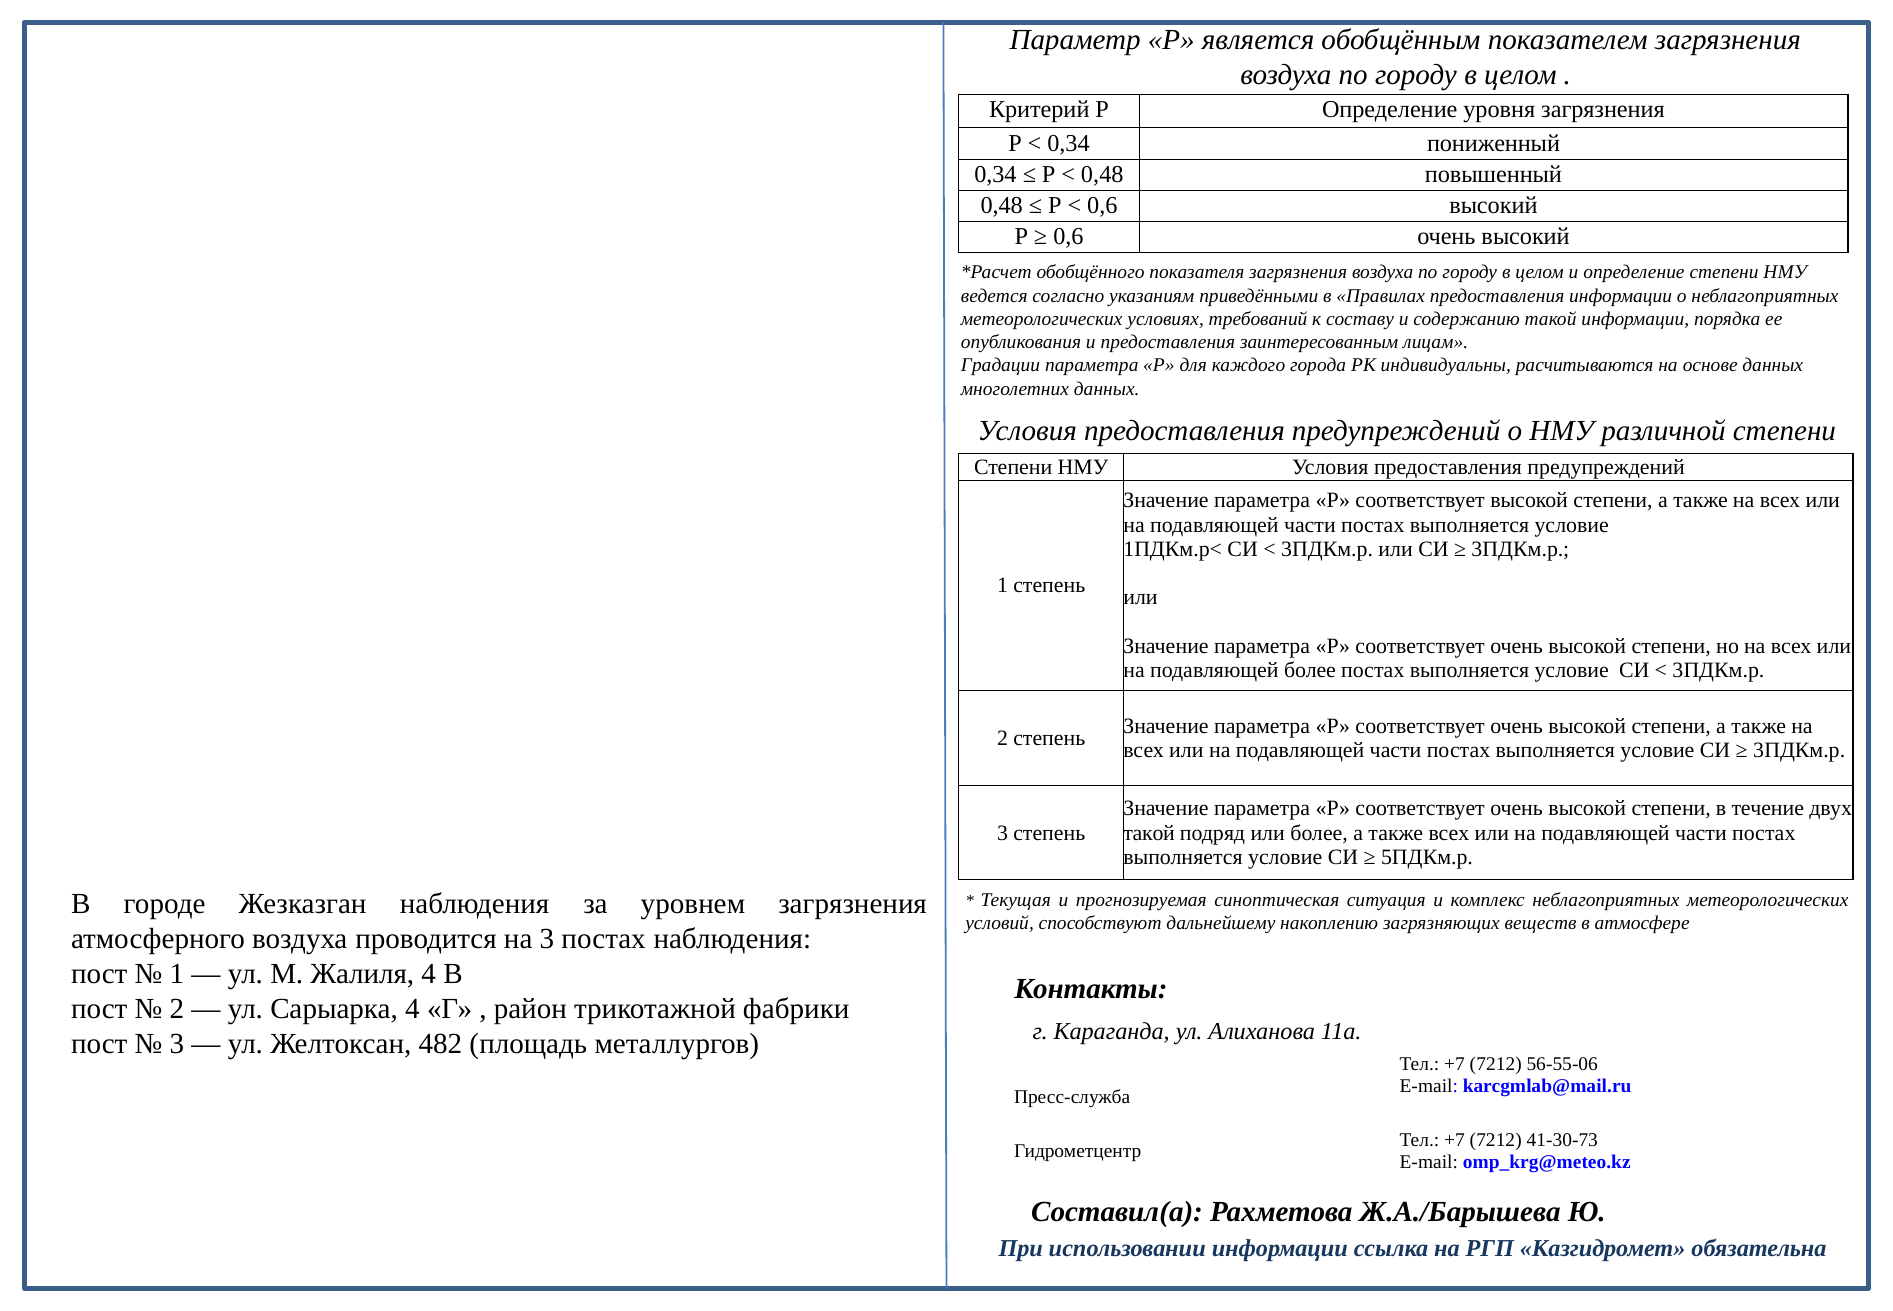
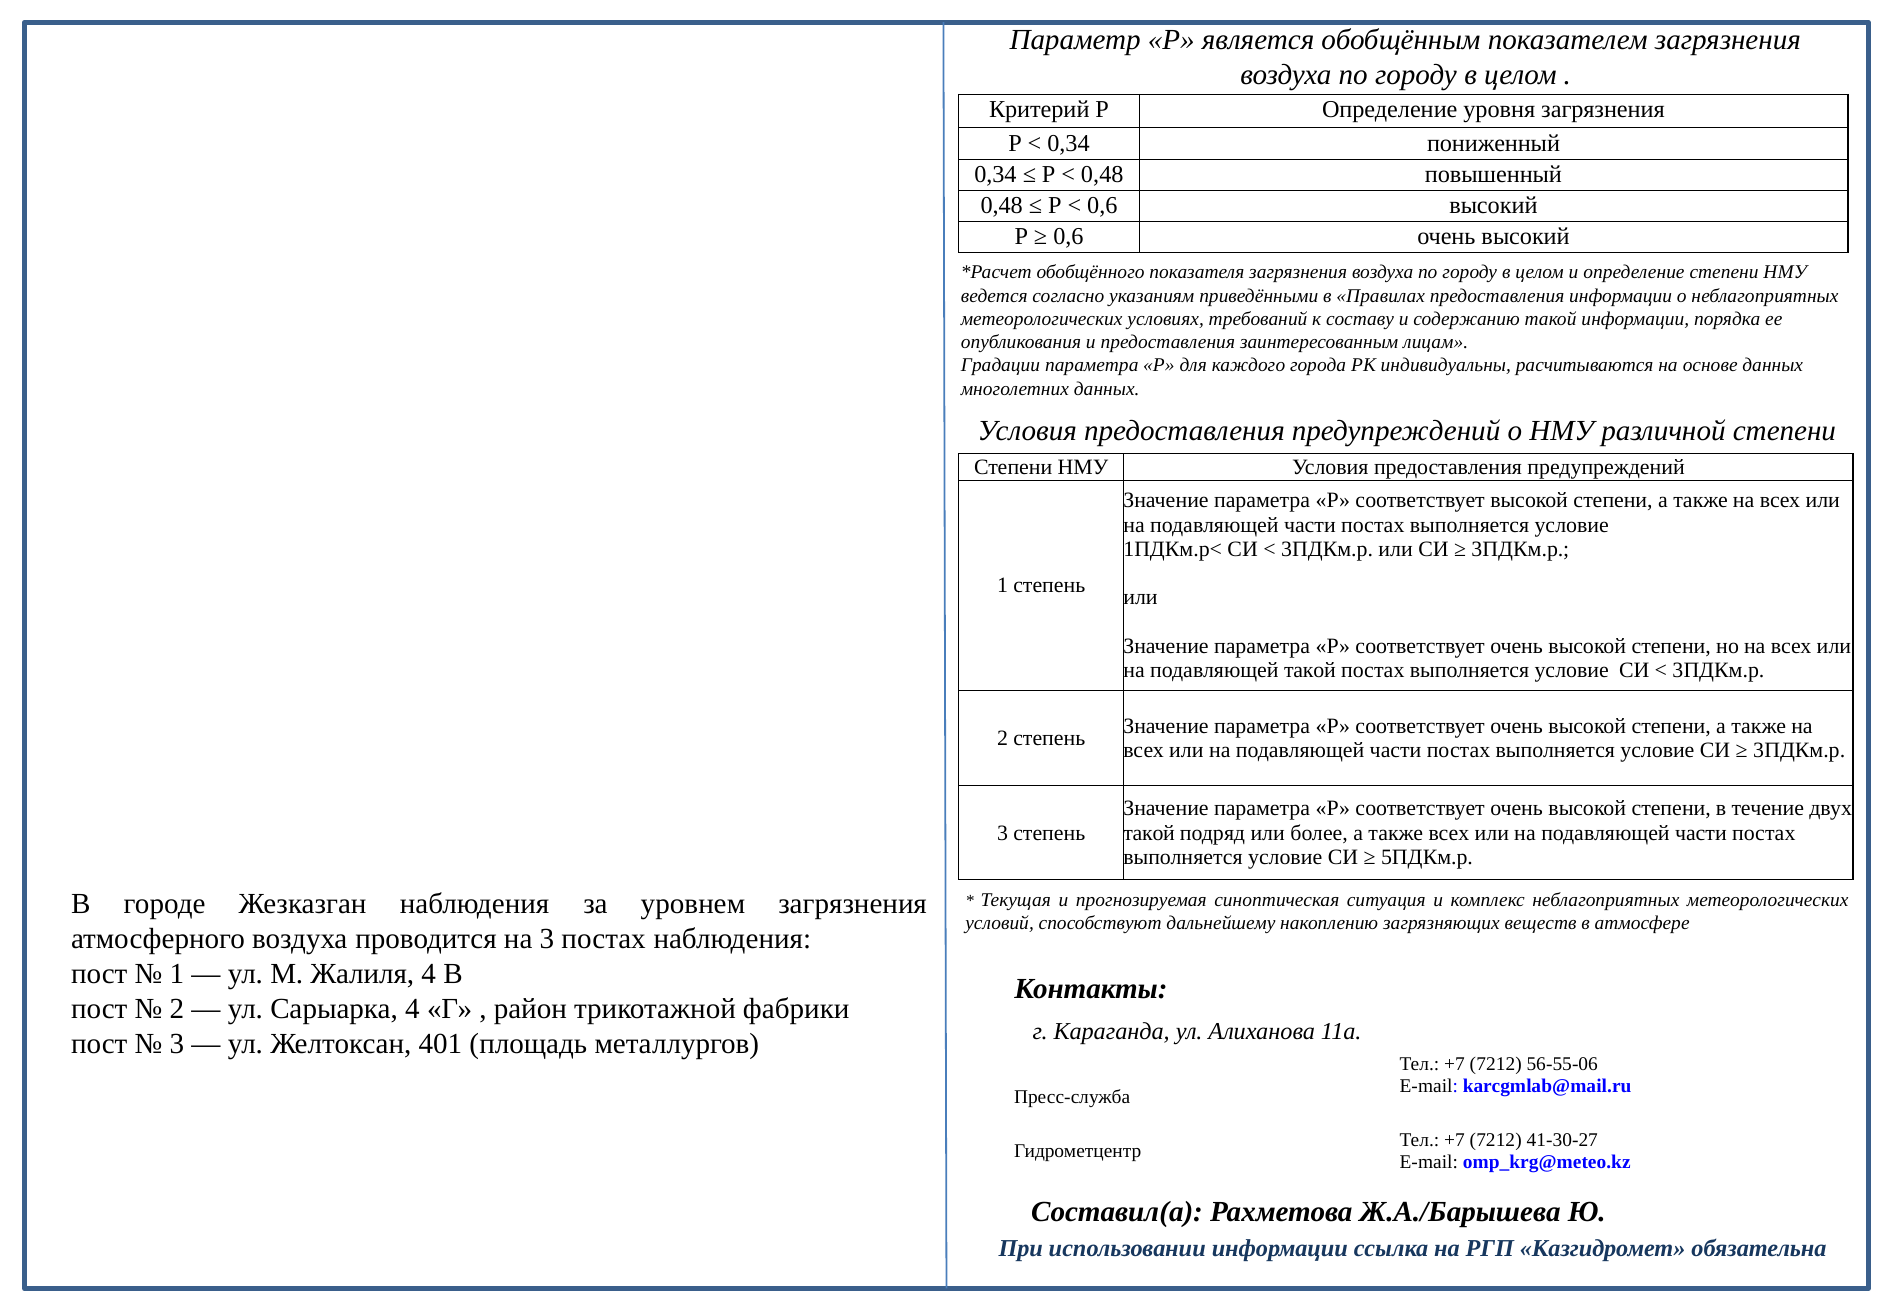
подавляющей более: более -> такой
482: 482 -> 401
41-30-73: 41-30-73 -> 41-30-27
